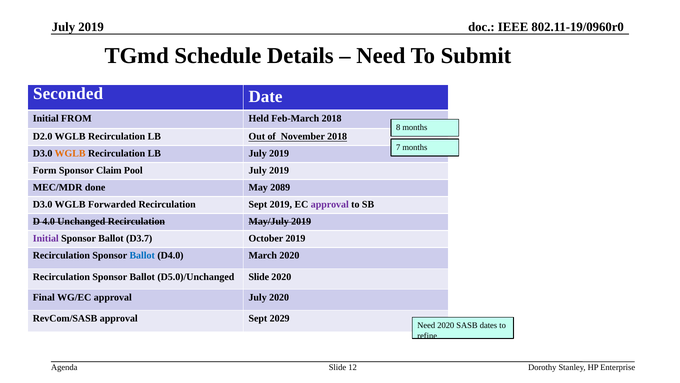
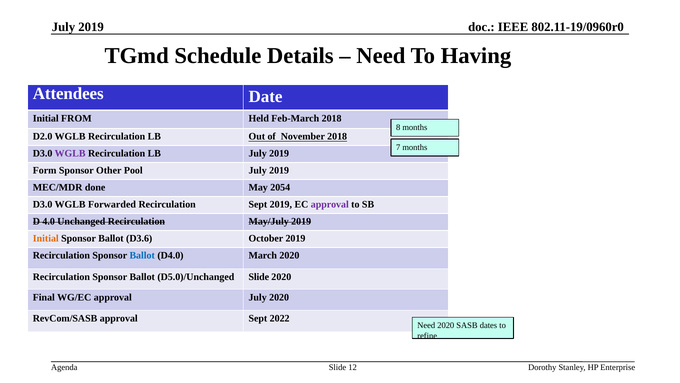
Submit: Submit -> Having
Seconded: Seconded -> Attendees
WGLB at (70, 153) colour: orange -> purple
Claim: Claim -> Other
2089: 2089 -> 2054
Initial at (46, 238) colour: purple -> orange
D3.7: D3.7 -> D3.6
2029: 2029 -> 2022
